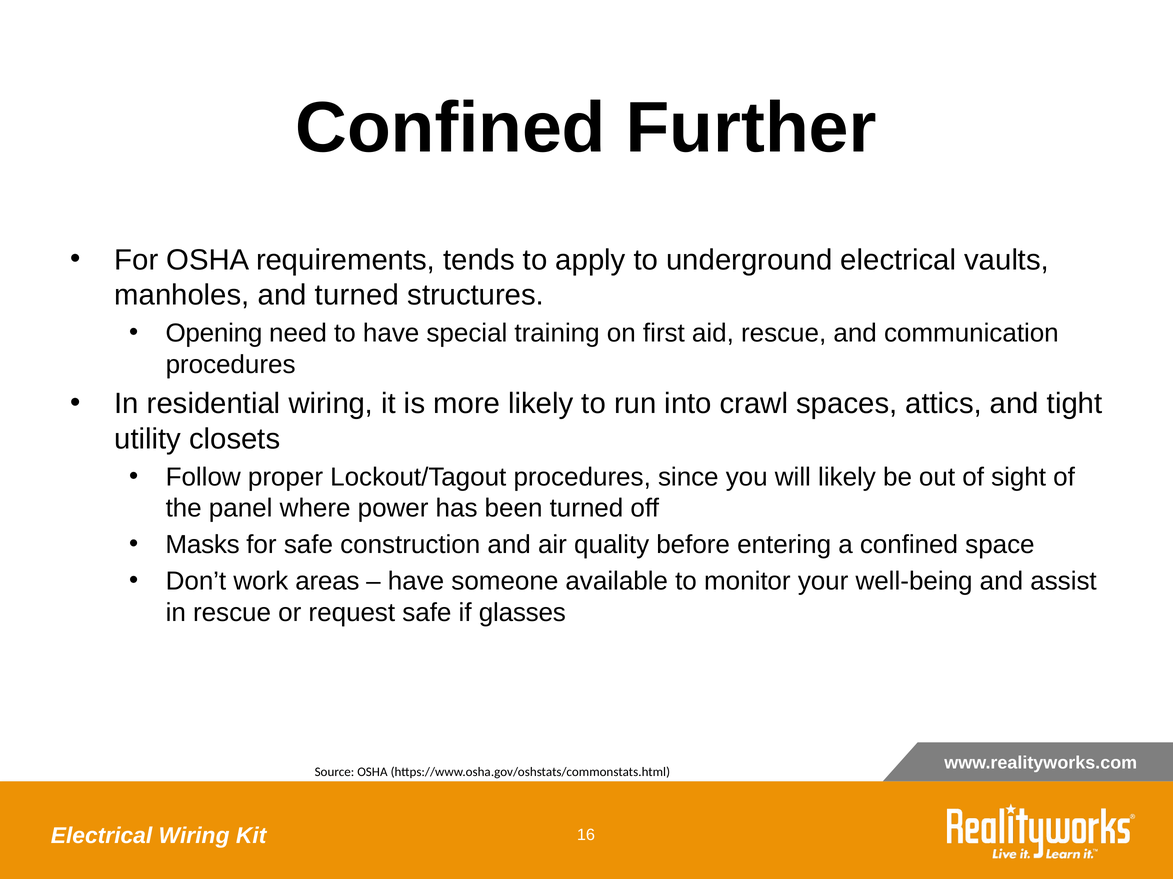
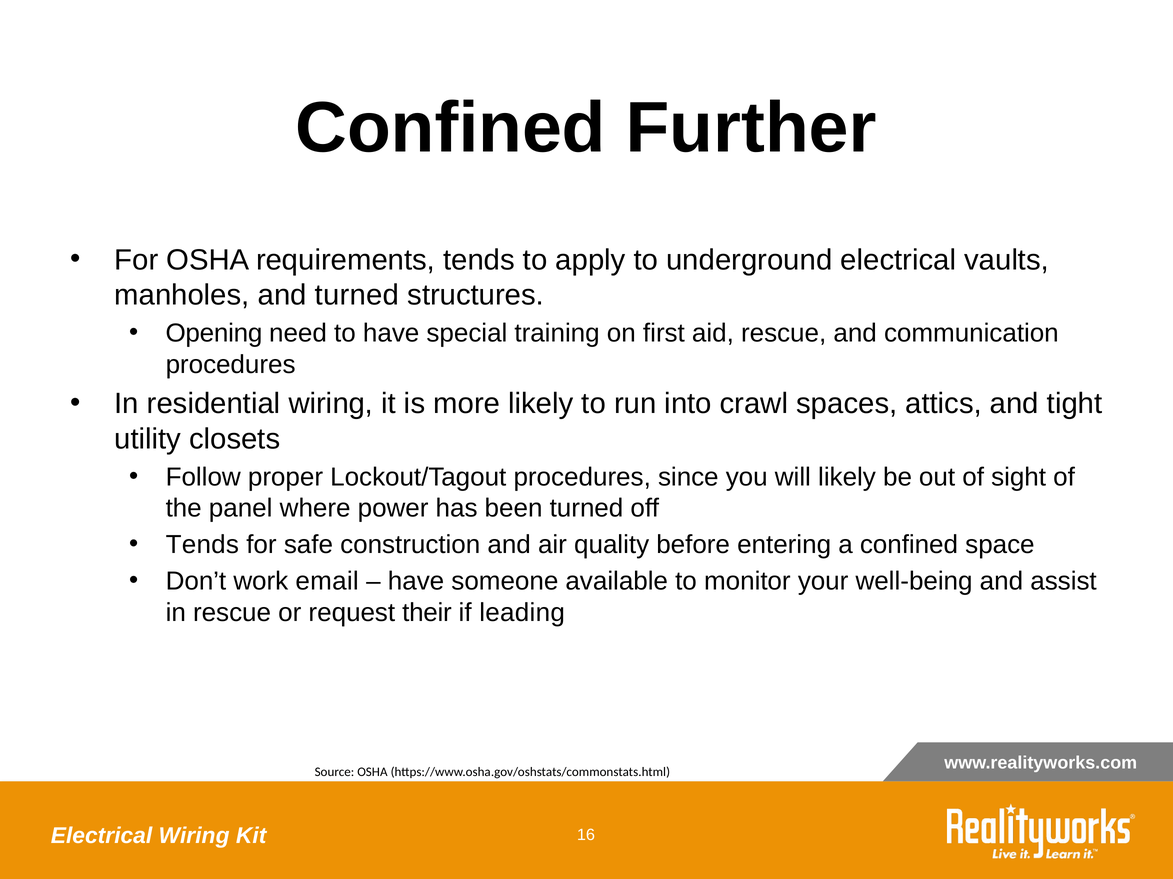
Masks at (203, 545): Masks -> Tends
areas: areas -> email
request safe: safe -> their
glasses: glasses -> leading
